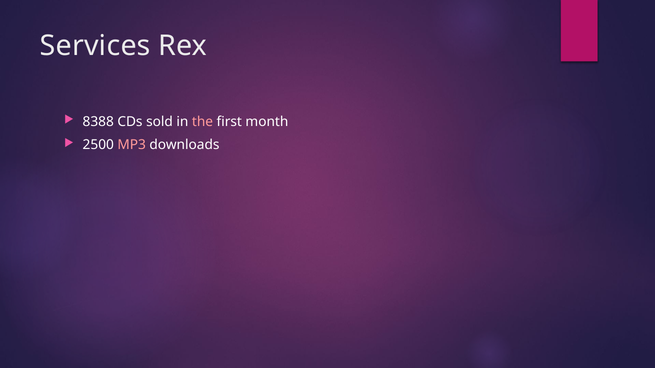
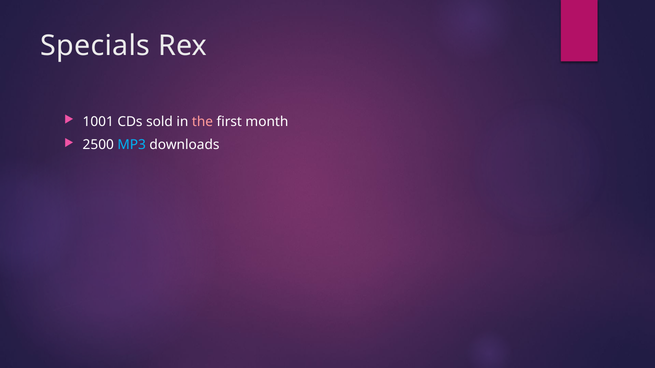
Services: Services -> Specials
8388: 8388 -> 1001
MP3 colour: pink -> light blue
